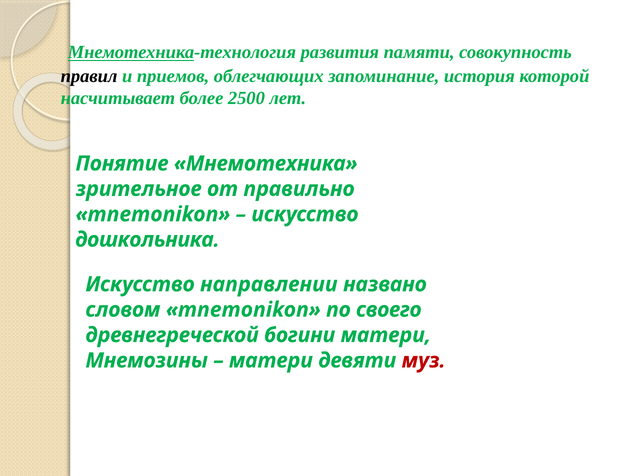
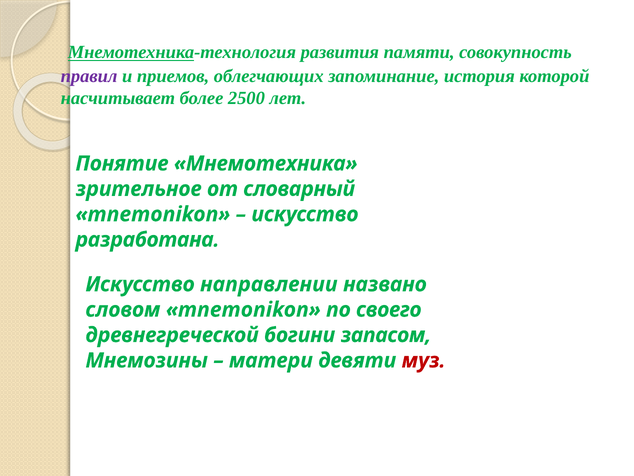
правил colour: black -> purple
правильно: правильно -> словарный
дошкольника: дошкольника -> разработана
богини матери: матери -> запасом
